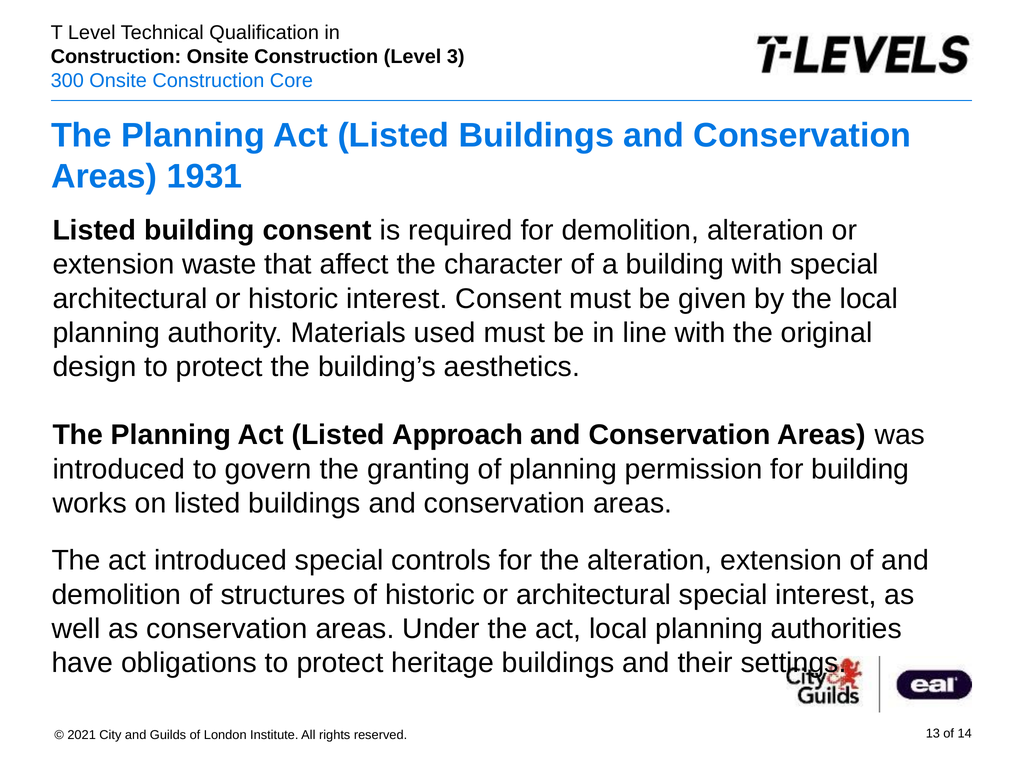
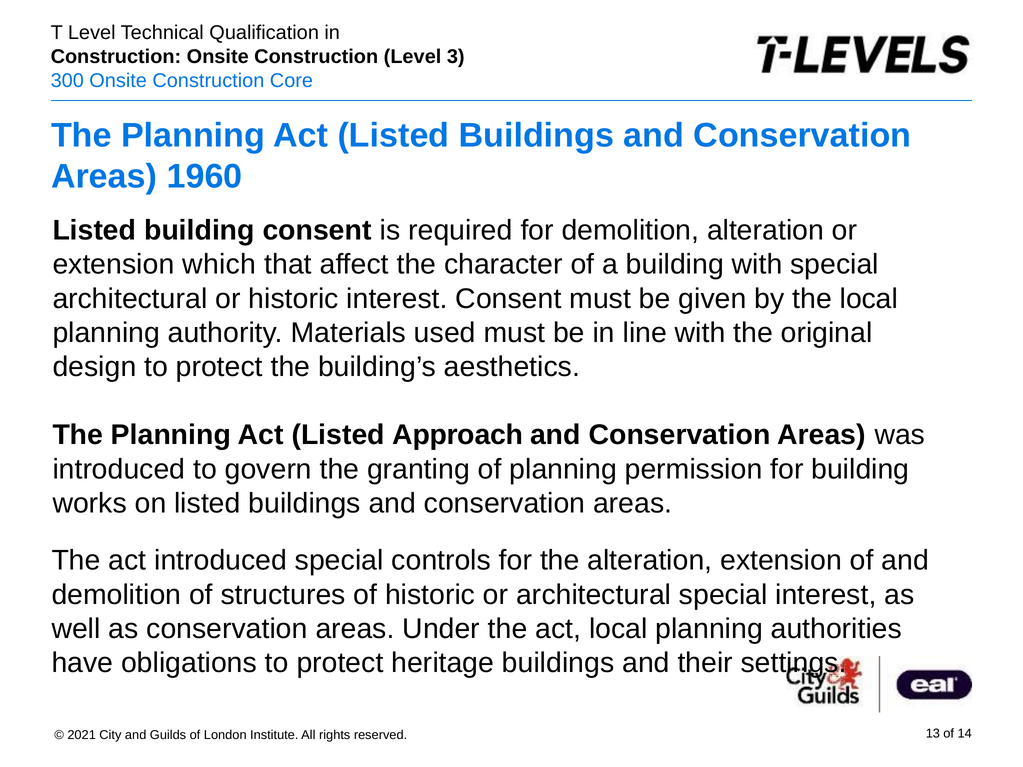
1931: 1931 -> 1960
waste: waste -> which
